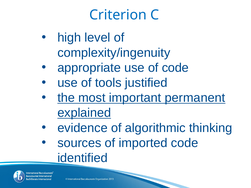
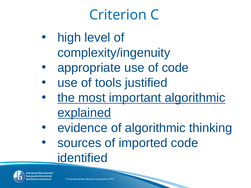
important permanent: permanent -> algorithmic
